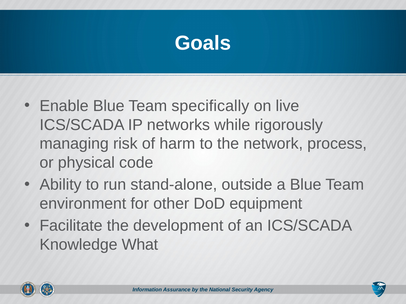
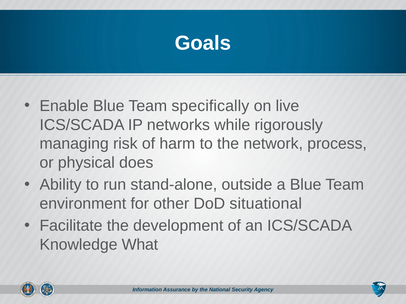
code: code -> does
equipment: equipment -> situational
